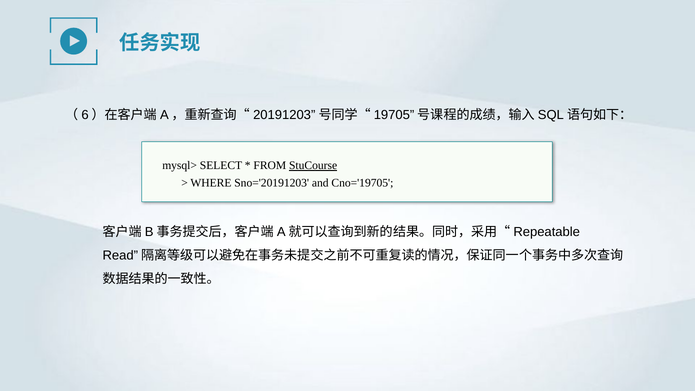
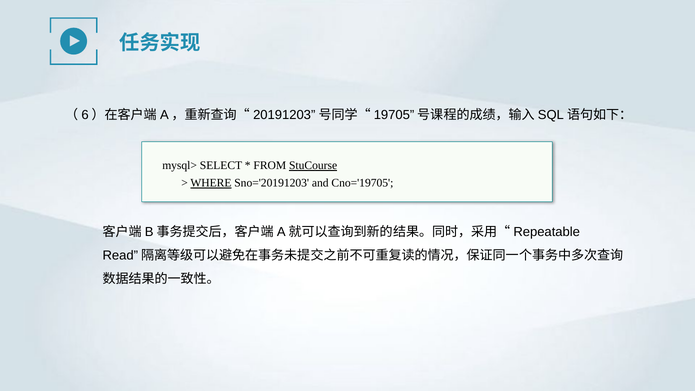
WHERE underline: none -> present
